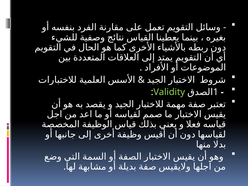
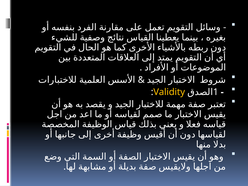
Validity colour: light green -> yellow
